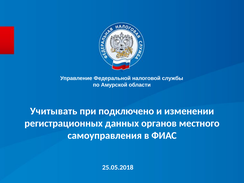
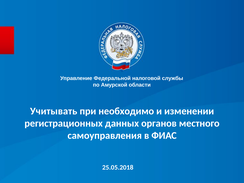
подключено: подключено -> необходимо
